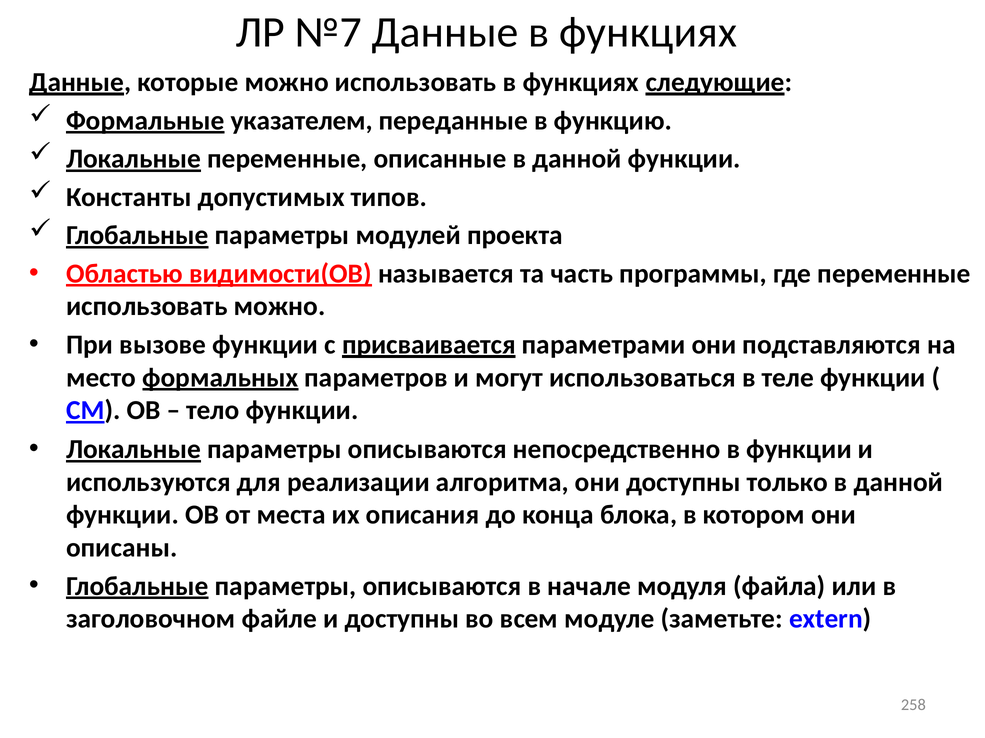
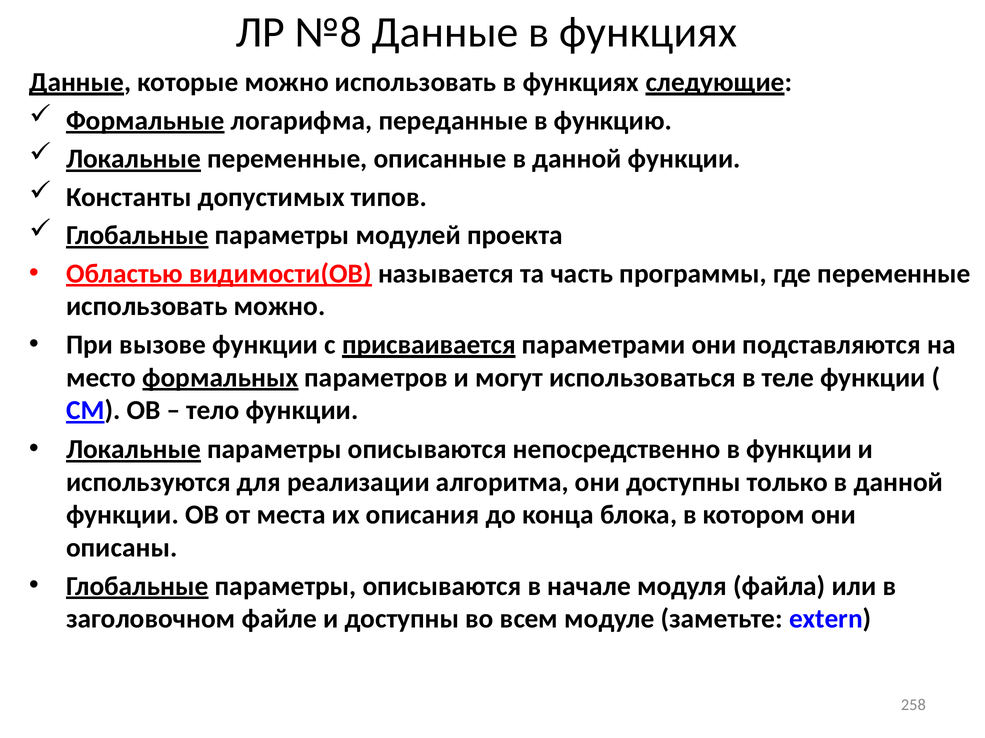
№7: №7 -> №8
указателем: указателем -> логарифма
